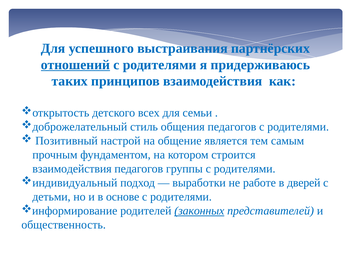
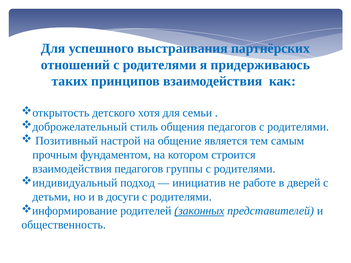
отношений underline: present -> none
всех: всех -> хотя
выработки: выработки -> инициатив
основе: основе -> досуги
